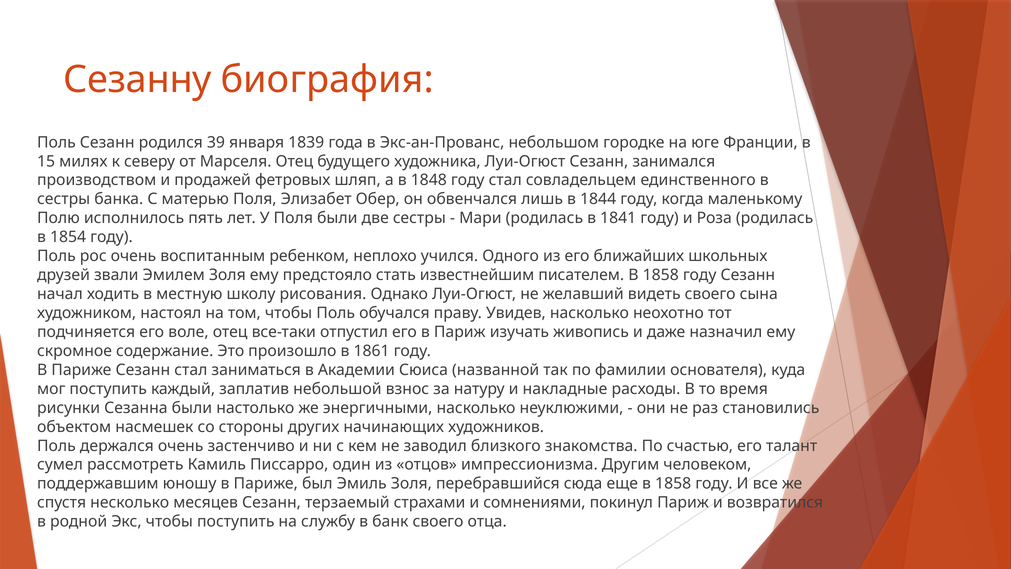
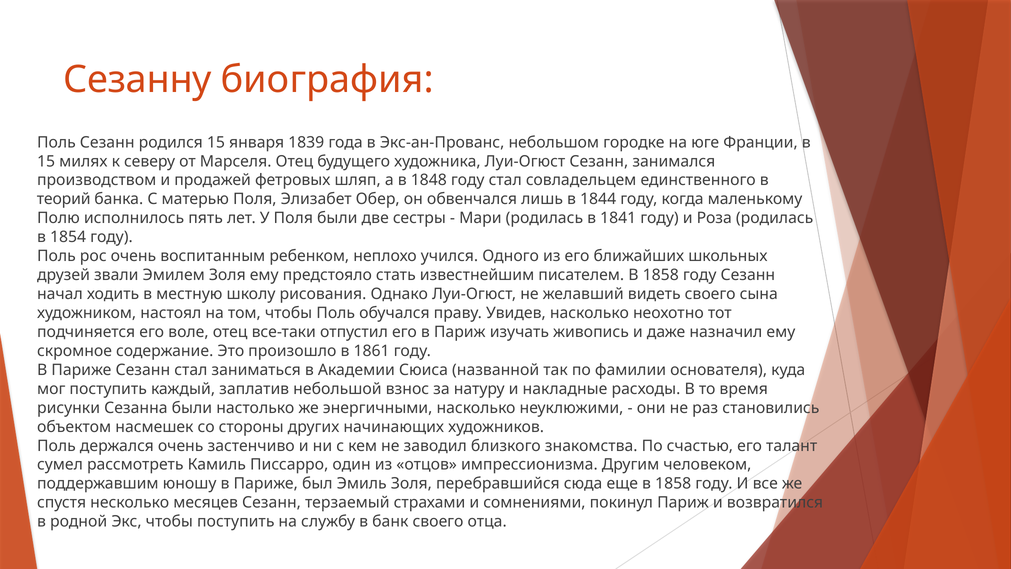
родился 39: 39 -> 15
сестры at (64, 199): сестры -> теорий
